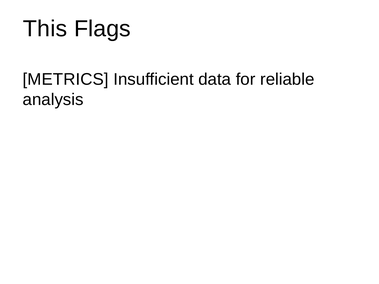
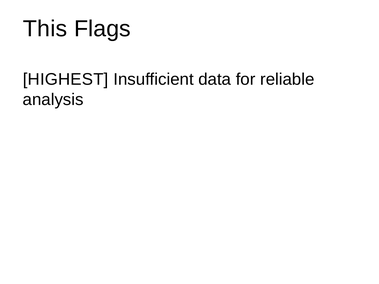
METRICS: METRICS -> HIGHEST
